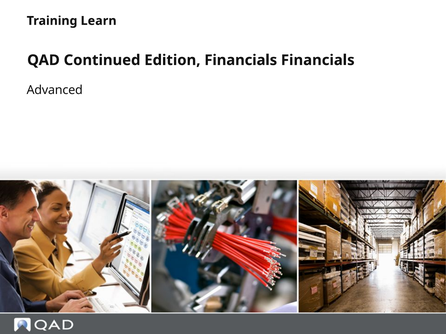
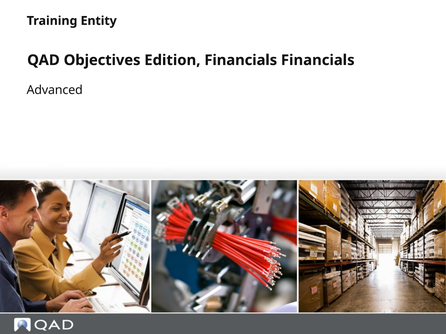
Learn: Learn -> Entity
Continued: Continued -> Objectives
